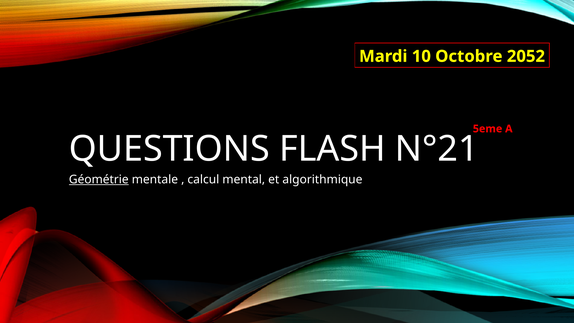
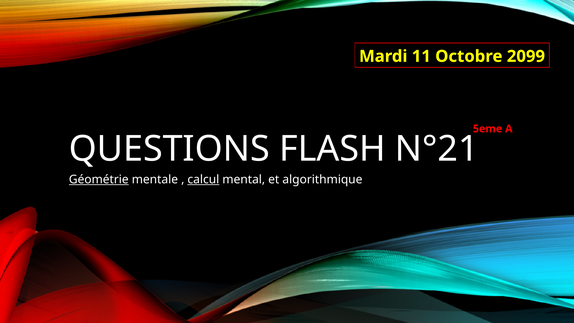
10: 10 -> 11
2052: 2052 -> 2099
calcul underline: none -> present
